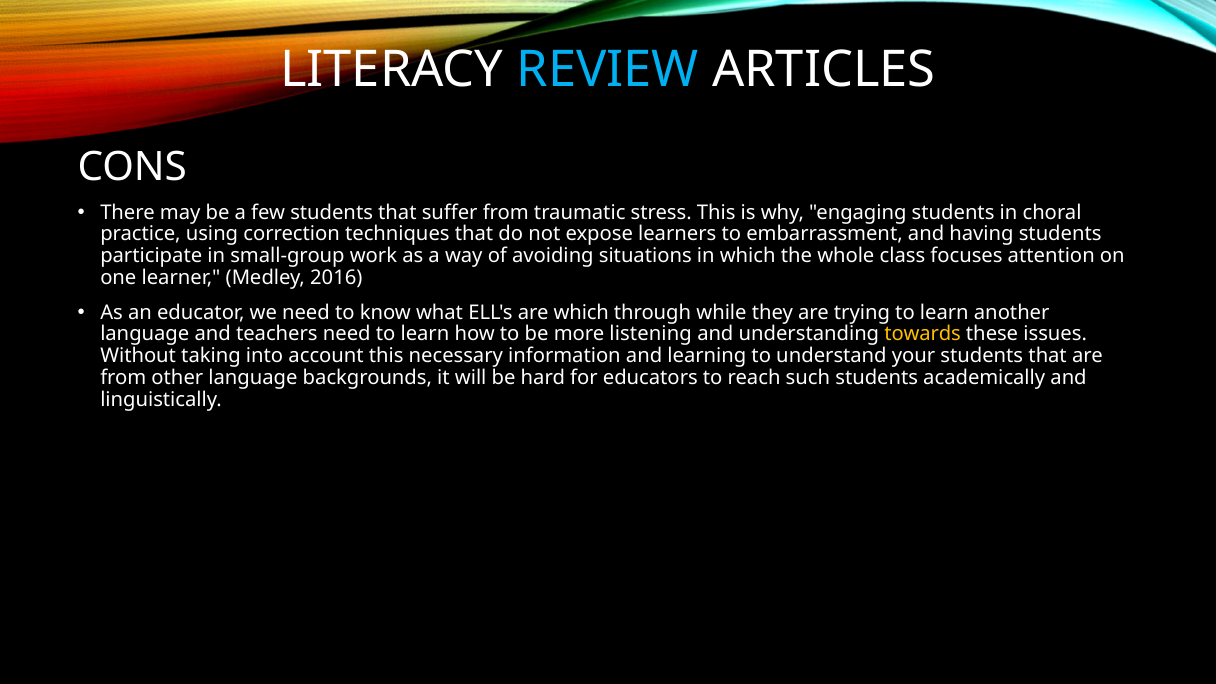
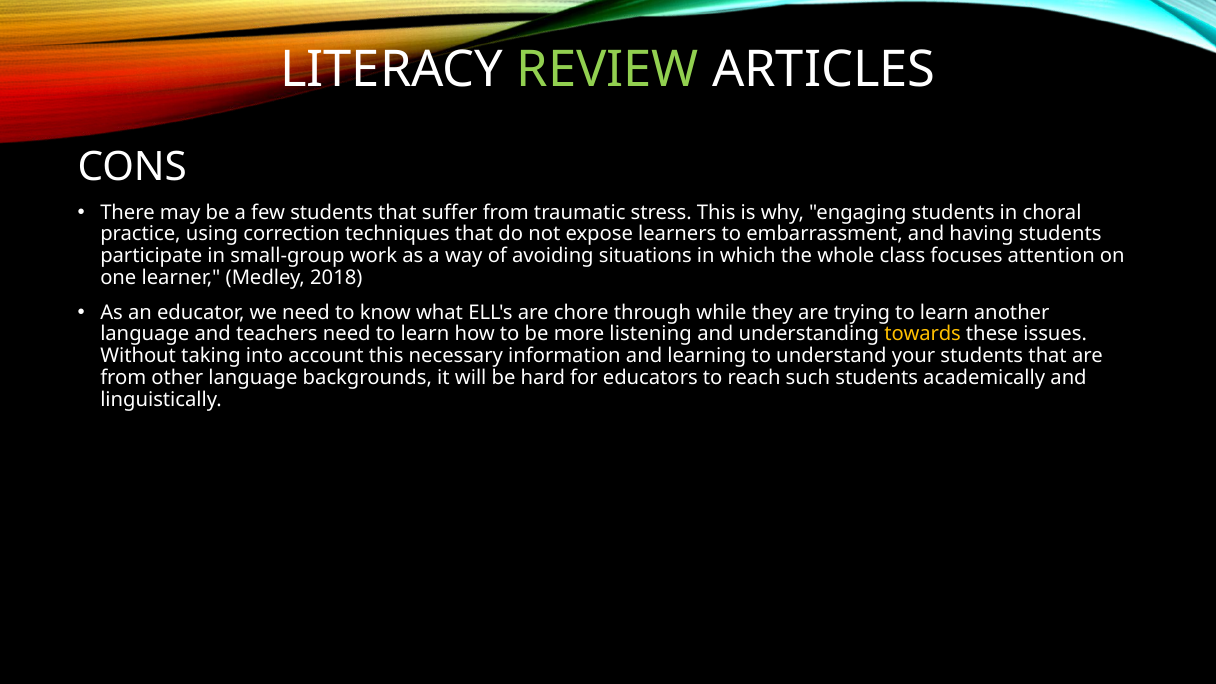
REVIEW colour: light blue -> light green
2016: 2016 -> 2018
are which: which -> chore
